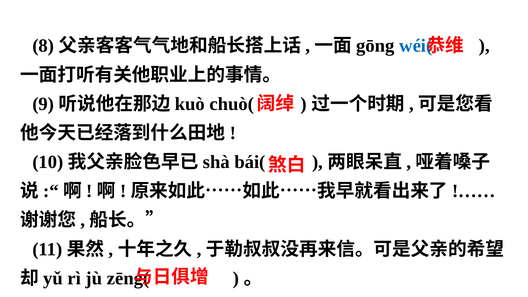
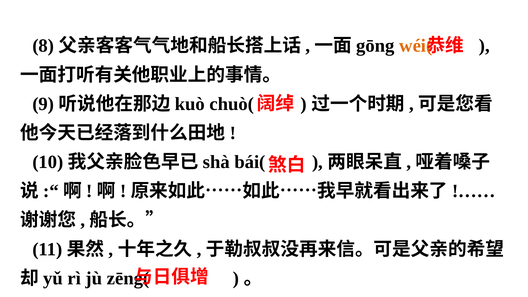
wéi( colour: blue -> orange
